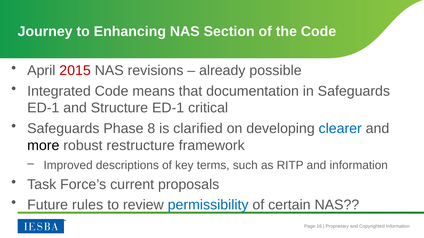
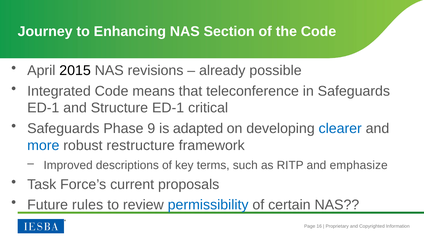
2015 colour: red -> black
documentation: documentation -> teleconference
8: 8 -> 9
clarified: clarified -> adapted
more colour: black -> blue
and information: information -> emphasize
